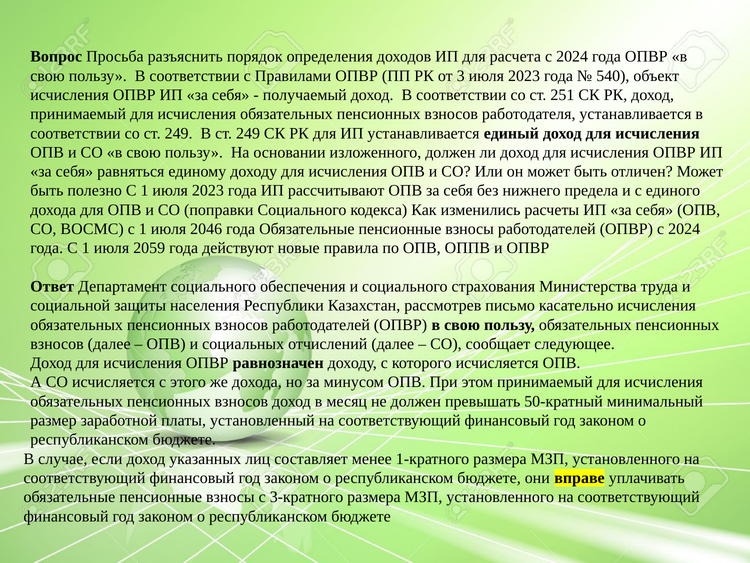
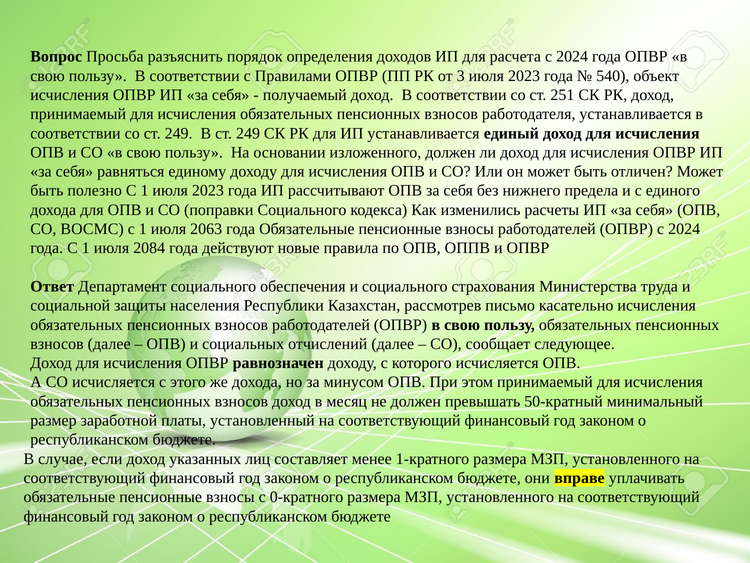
2046: 2046 -> 2063
2059: 2059 -> 2084
3-кратного: 3-кратного -> 0-кратного
